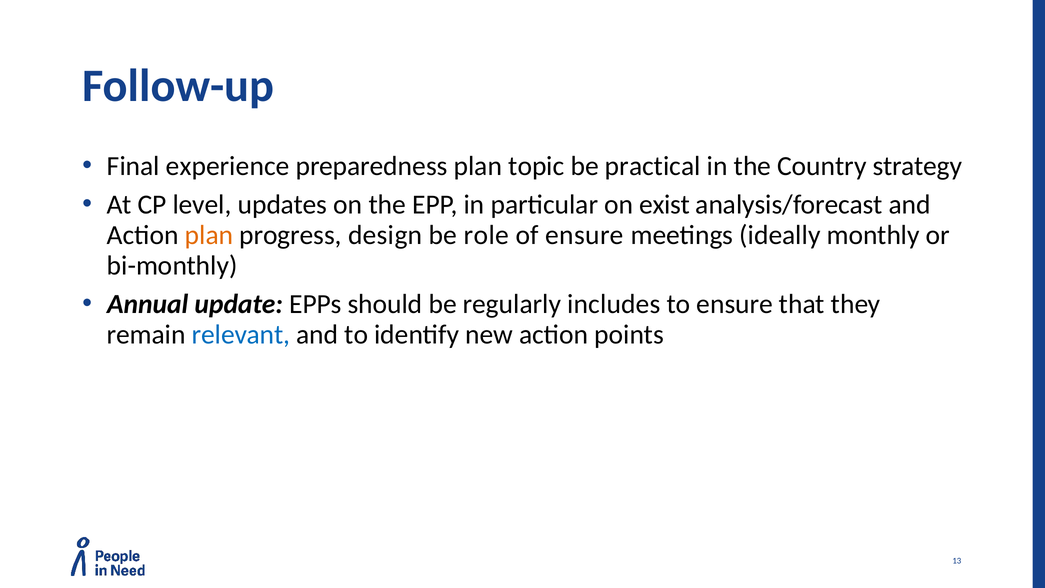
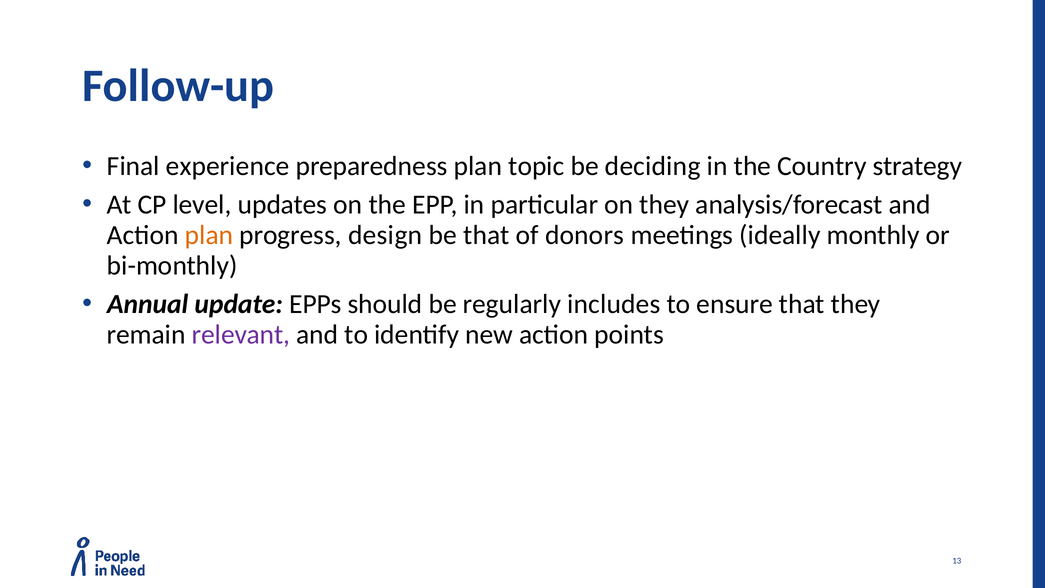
practical: practical -> deciding
on exist: exist -> they
be role: role -> that
of ensure: ensure -> donors
relevant colour: blue -> purple
